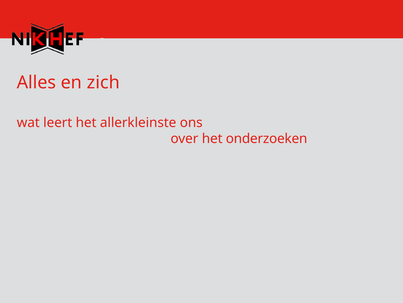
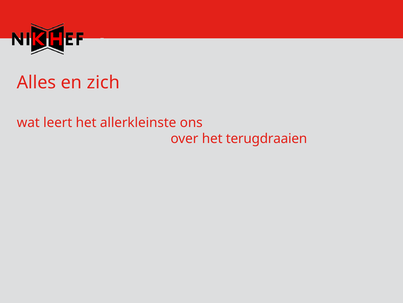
onderzoeken: onderzoeken -> terugdraaien
